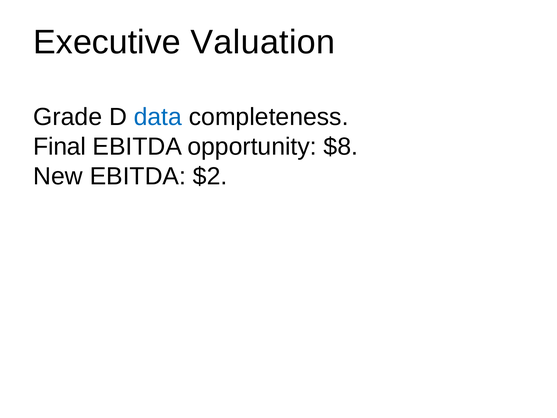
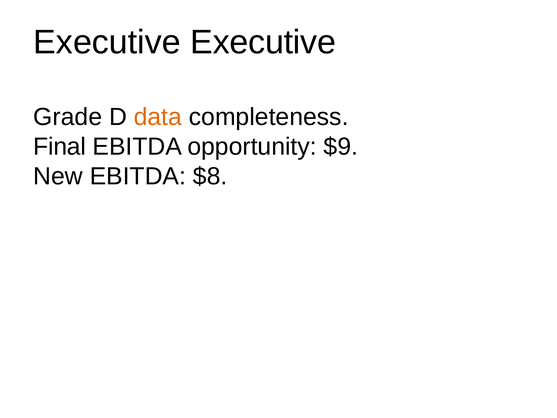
Executive Valuation: Valuation -> Executive
data colour: blue -> orange
$8: $8 -> $9
$2: $2 -> $8
